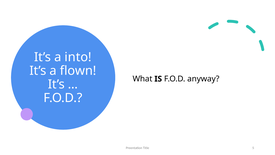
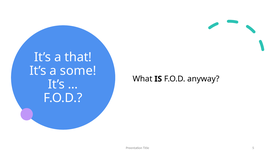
into: into -> that
flown: flown -> some
